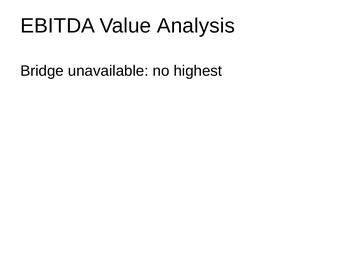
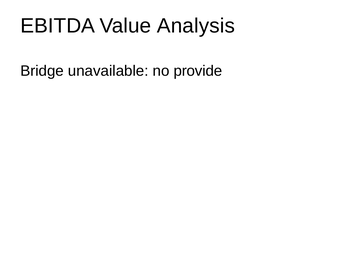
highest: highest -> provide
